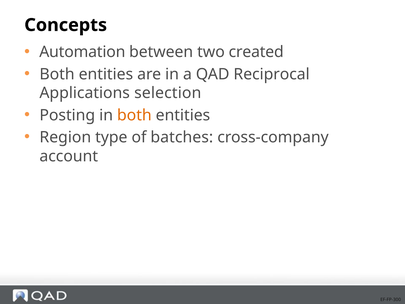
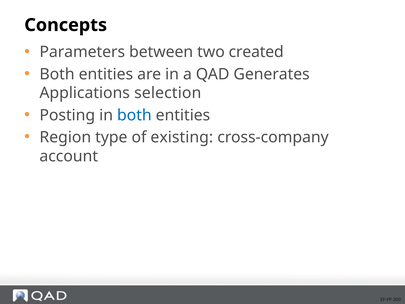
Automation: Automation -> Parameters
Reciprocal: Reciprocal -> Generates
both at (134, 115) colour: orange -> blue
batches: batches -> existing
